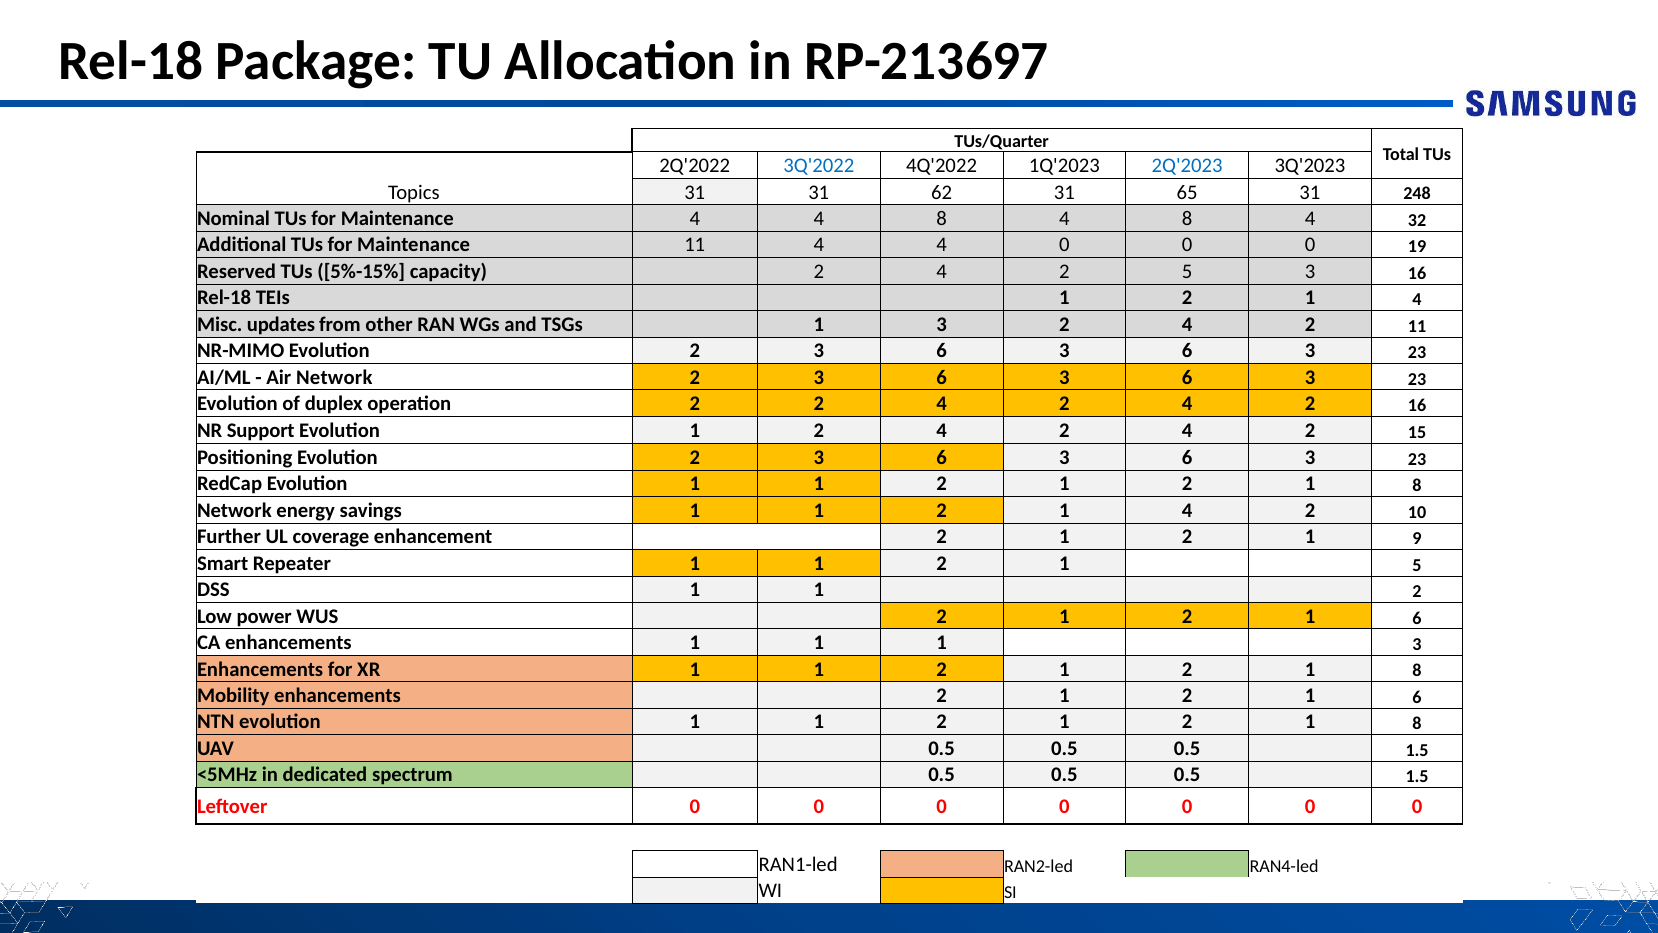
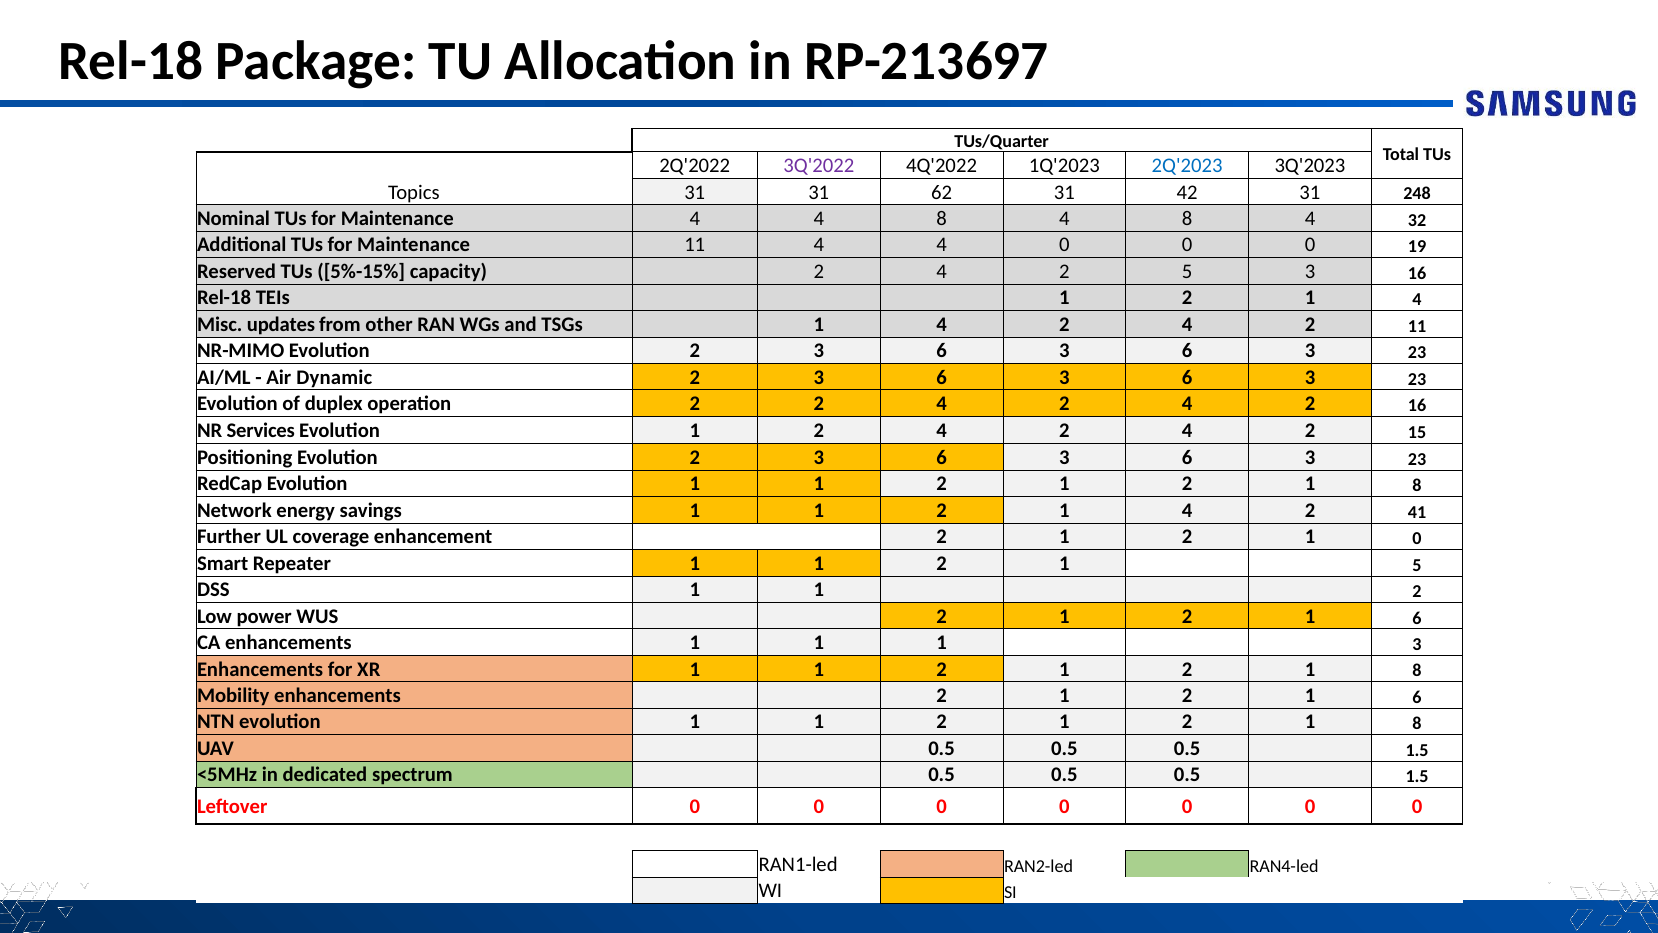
3Q'2022 colour: blue -> purple
65: 65 -> 42
TSGs 1 3: 3 -> 4
Air Network: Network -> Dynamic
Support: Support -> Services
10: 10 -> 41
1 9: 9 -> 0
